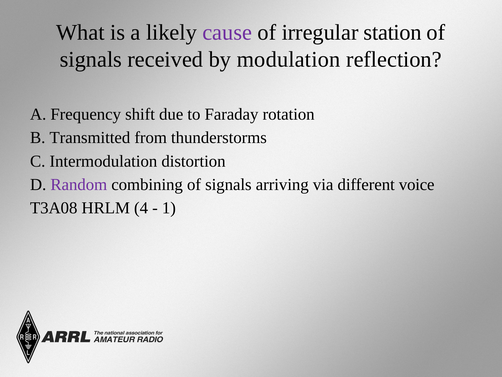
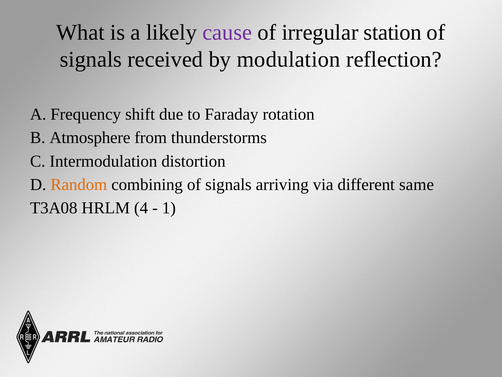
Transmitted: Transmitted -> Atmosphere
Random colour: purple -> orange
voice: voice -> same
